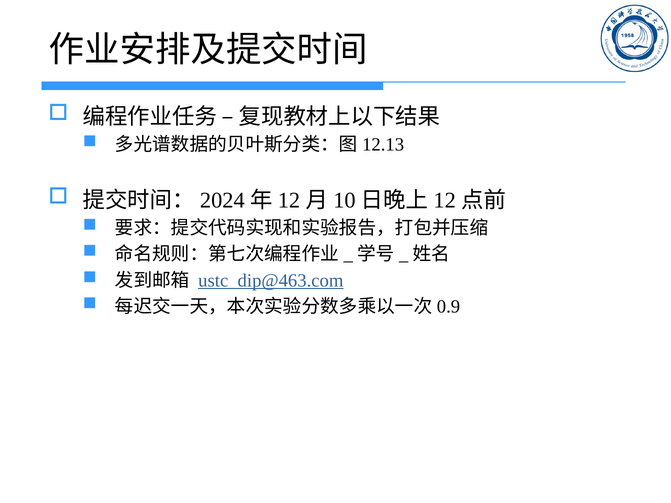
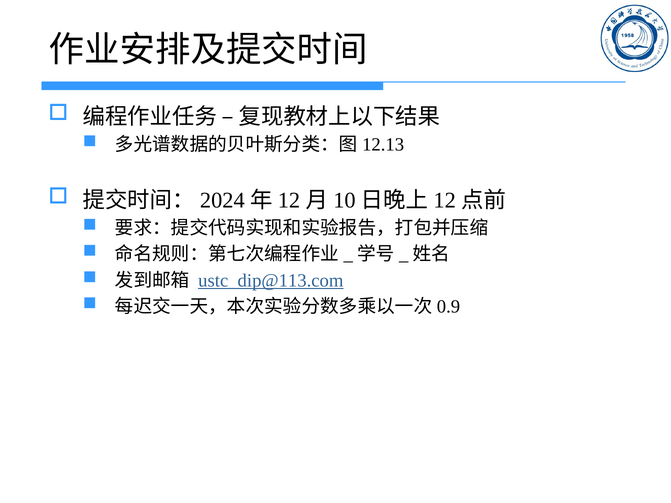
ustc_dip@463.com: ustc_dip@463.com -> ustc_dip@113.com
